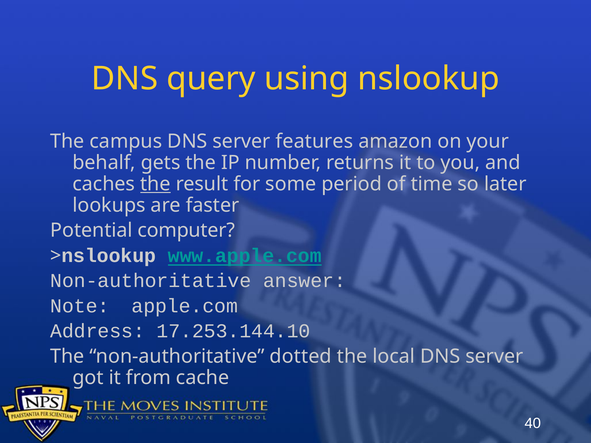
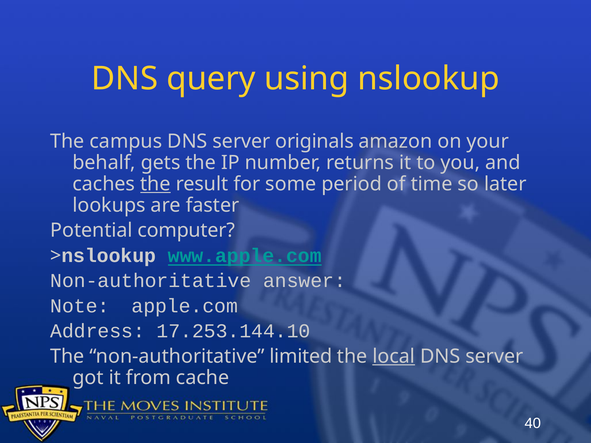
features: features -> originals
dotted: dotted -> limited
local underline: none -> present
